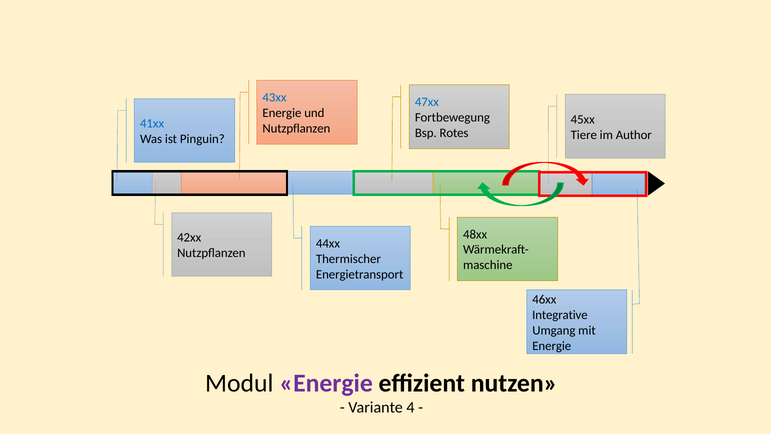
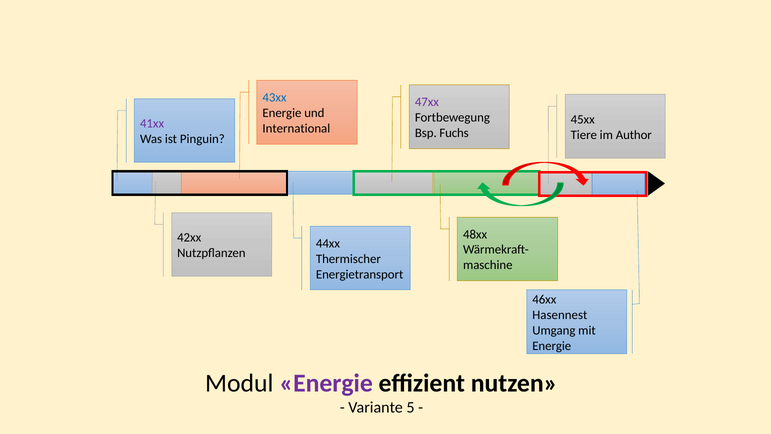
47xx colour: blue -> purple
41xx colour: blue -> purple
Nutzpflanzen at (296, 128): Nutzpflanzen -> International
Rotes: Rotes -> Fuchs
Integrative: Integrative -> Hasennest
4: 4 -> 5
